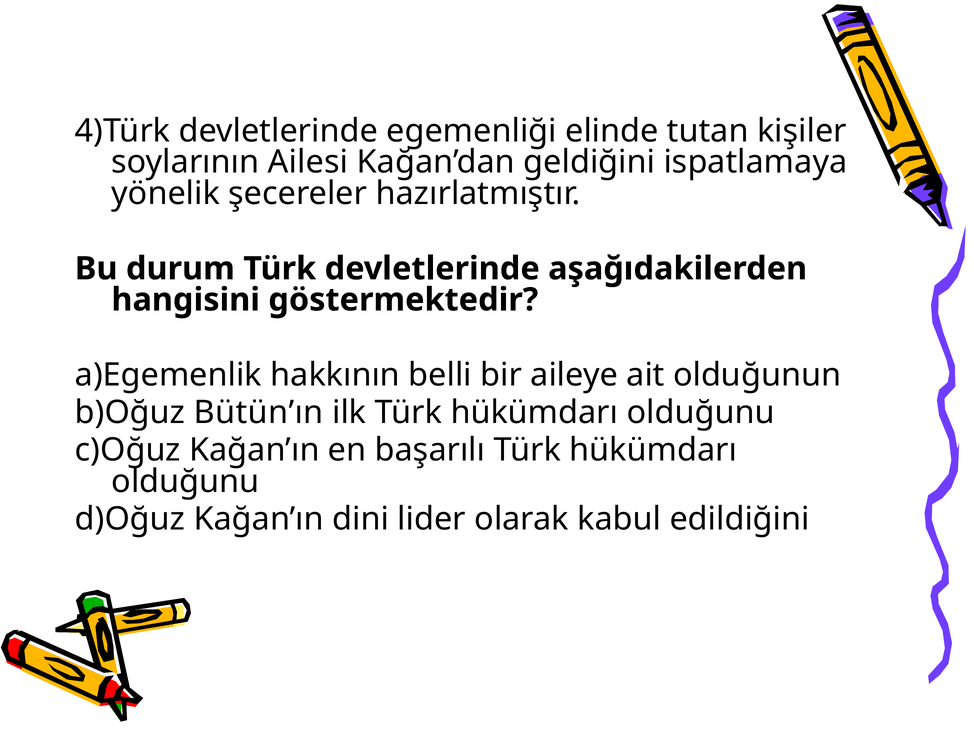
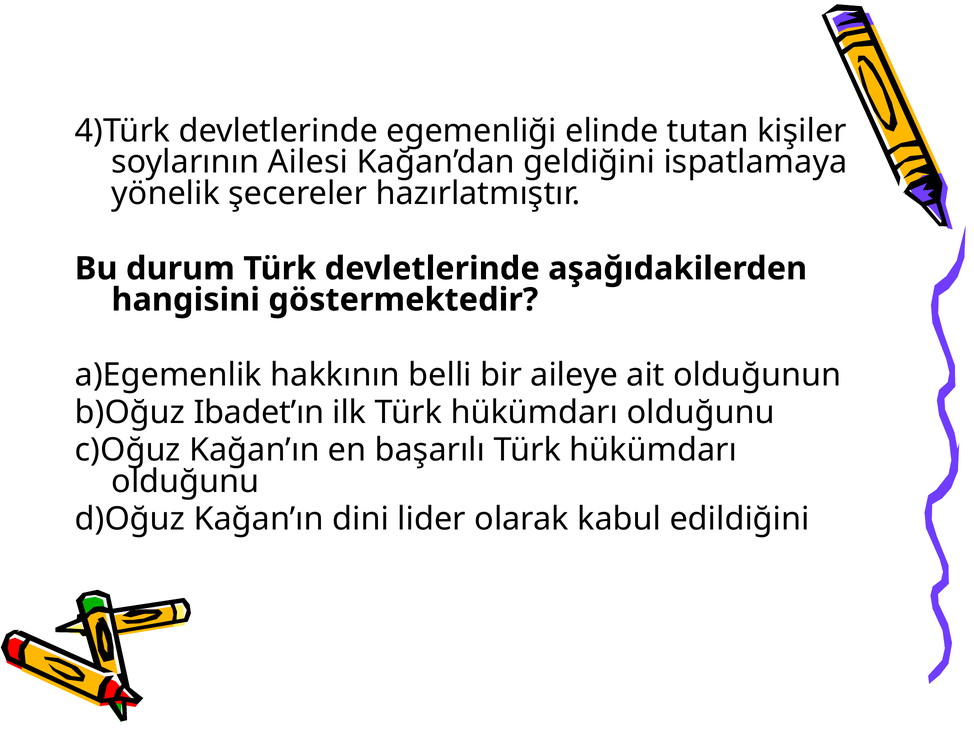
Bütün’ın: Bütün’ın -> Ibadet’ın
